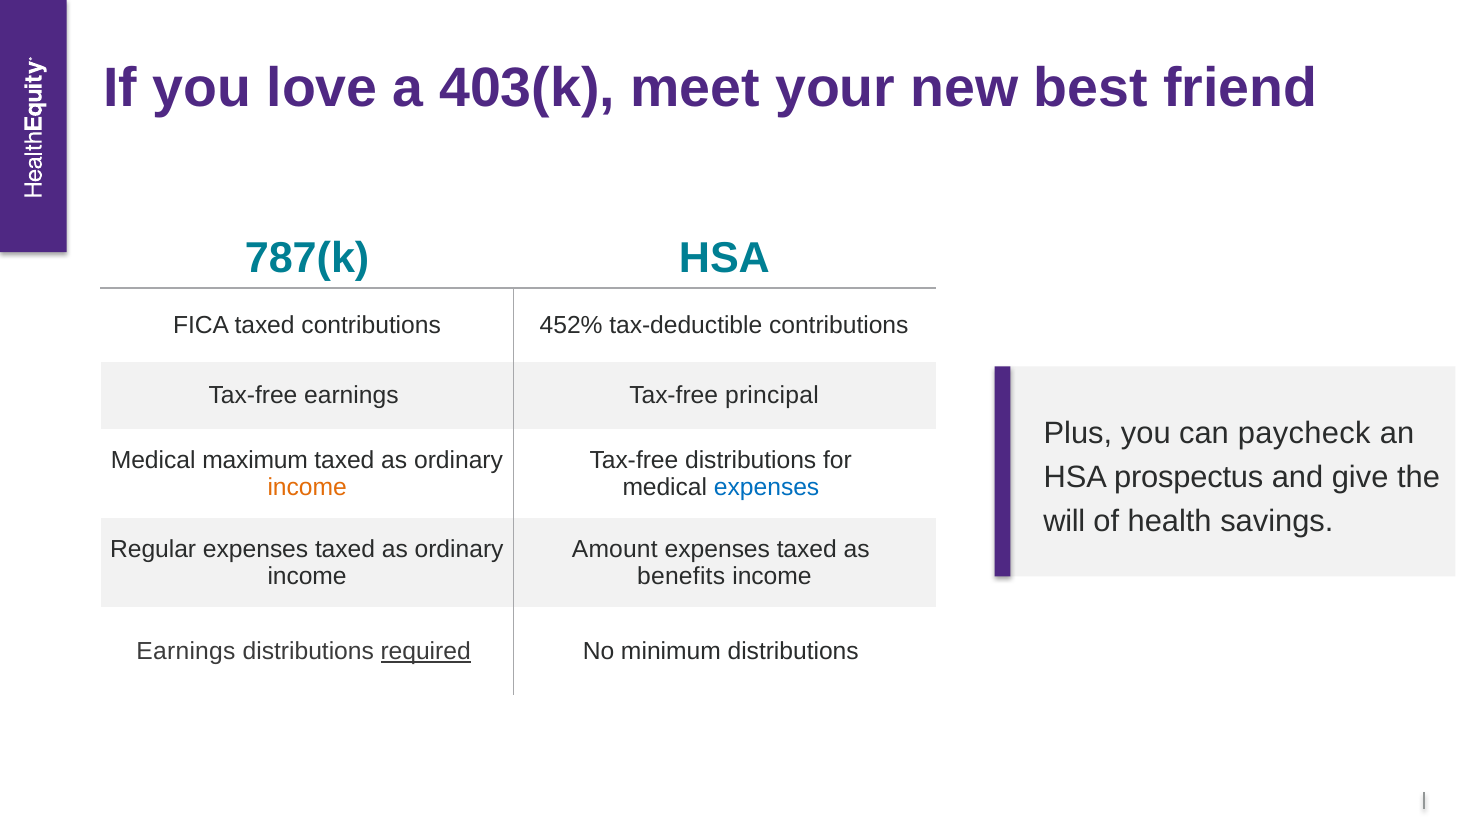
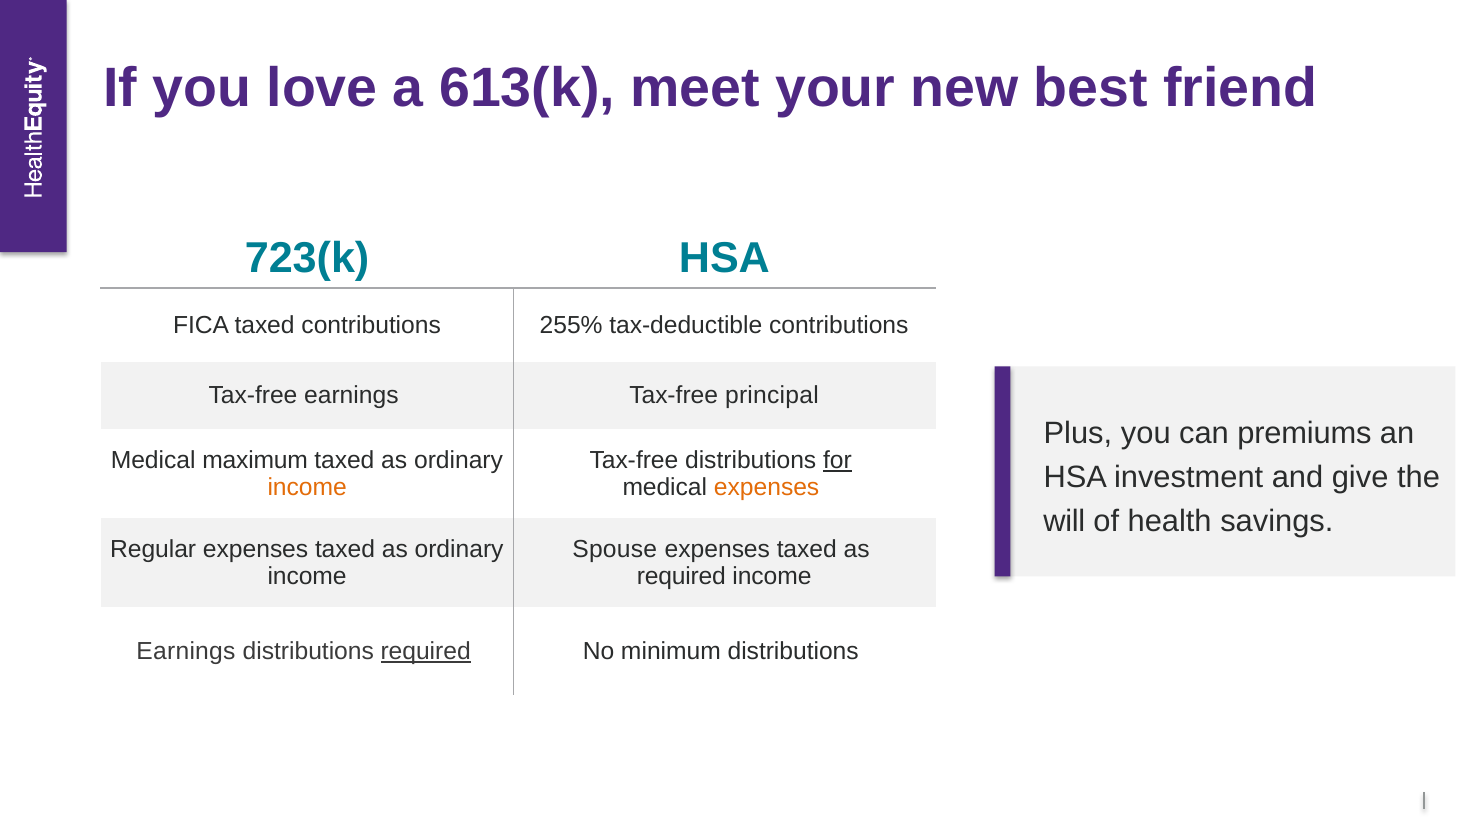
403(k: 403(k -> 613(k
787(k: 787(k -> 723(k
452%: 452% -> 255%
paycheck: paycheck -> premiums
for underline: none -> present
prospectus: prospectus -> investment
expenses at (767, 488) colour: blue -> orange
Amount: Amount -> Spouse
benefits at (681, 577): benefits -> required
